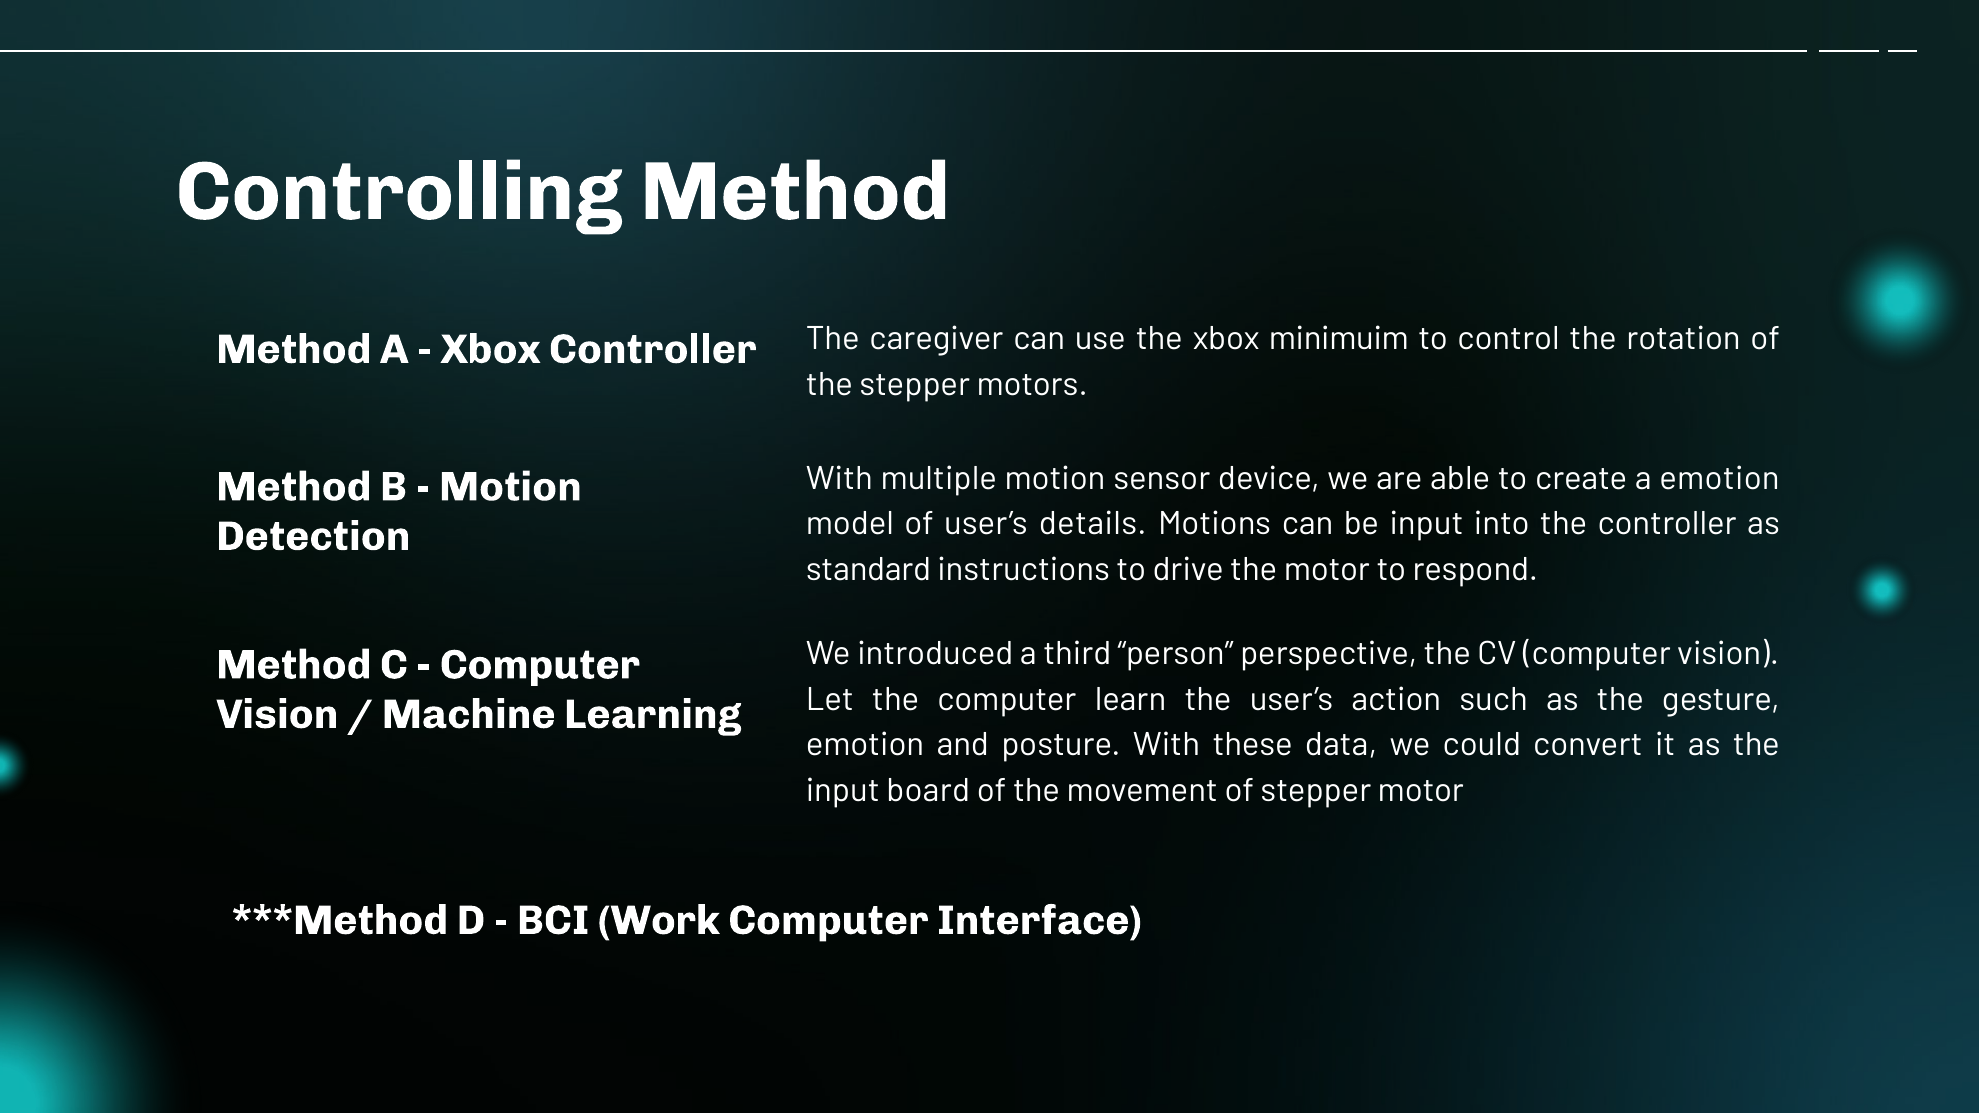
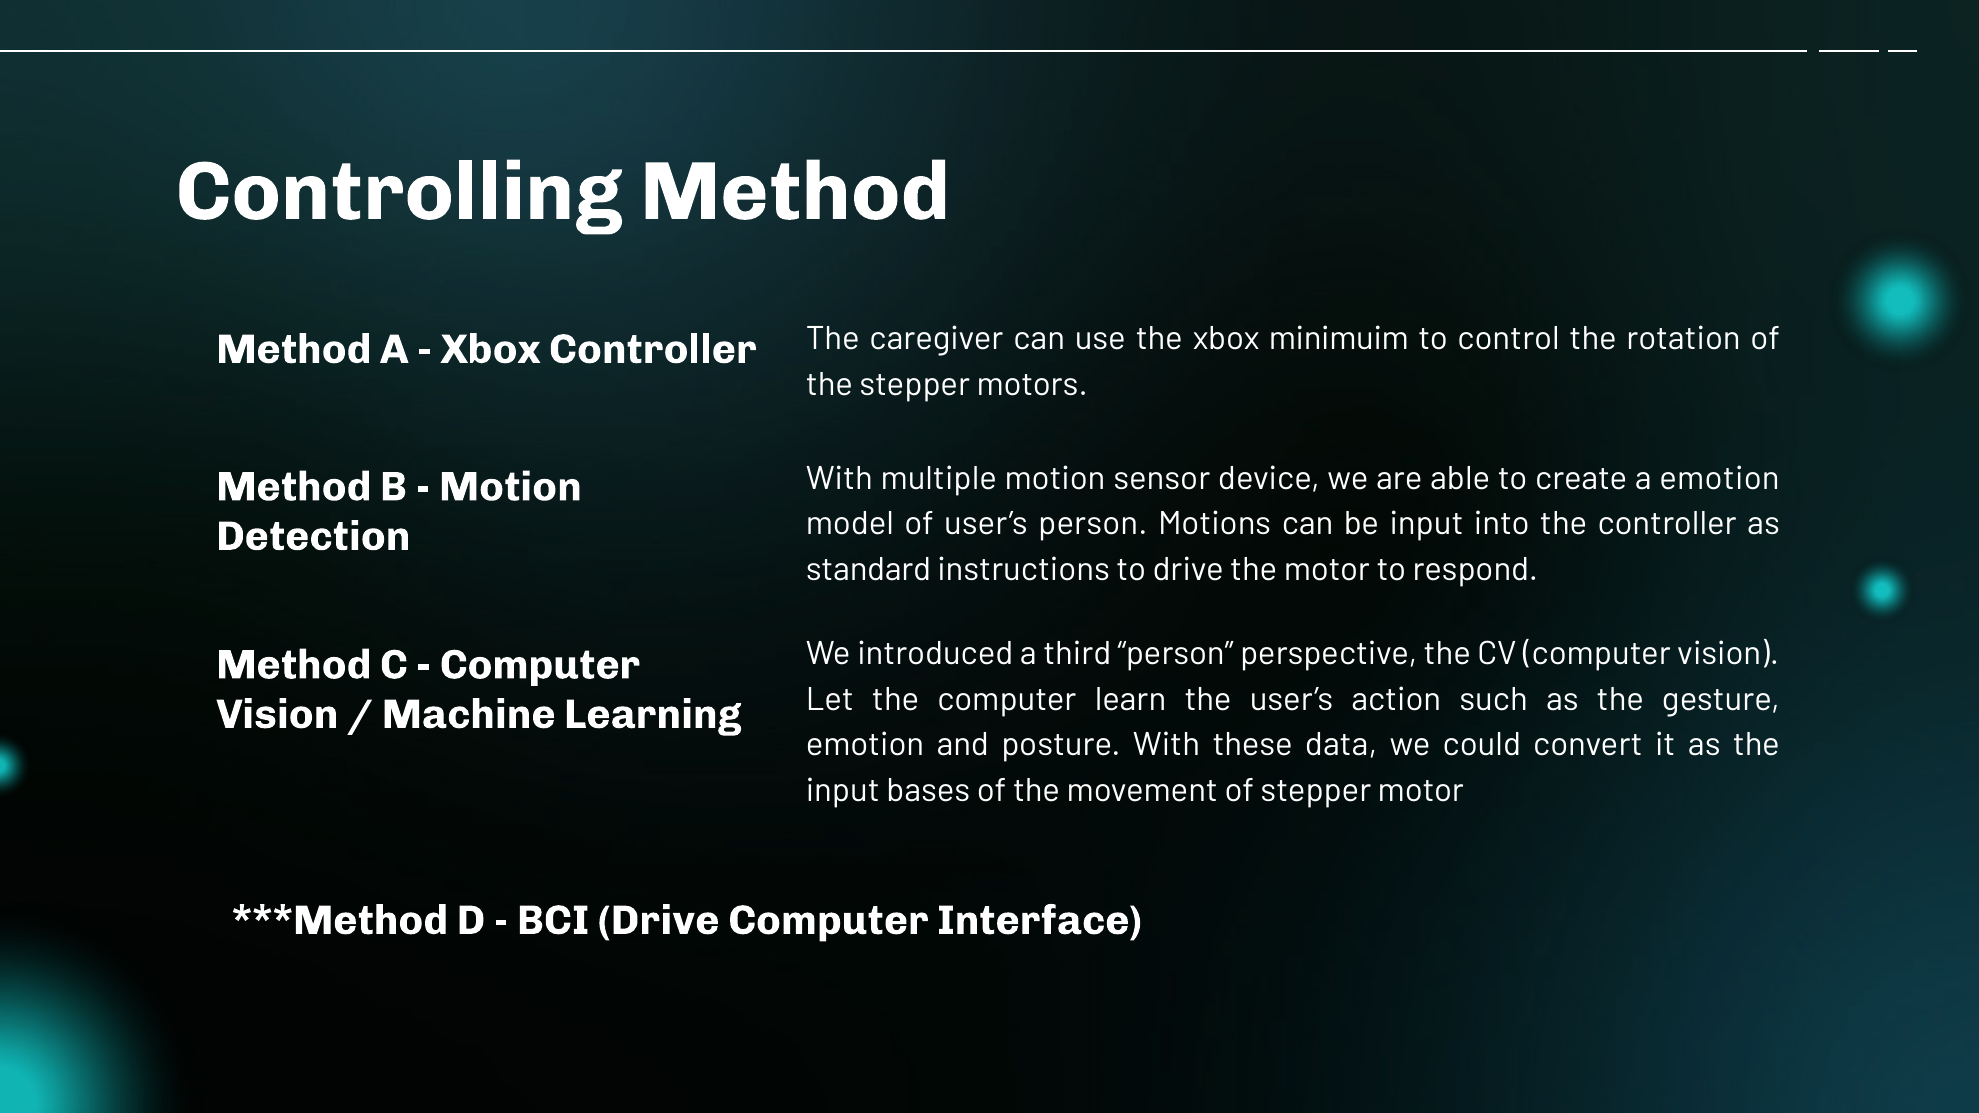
user’s details: details -> person
board: board -> bases
BCI Work: Work -> Drive
